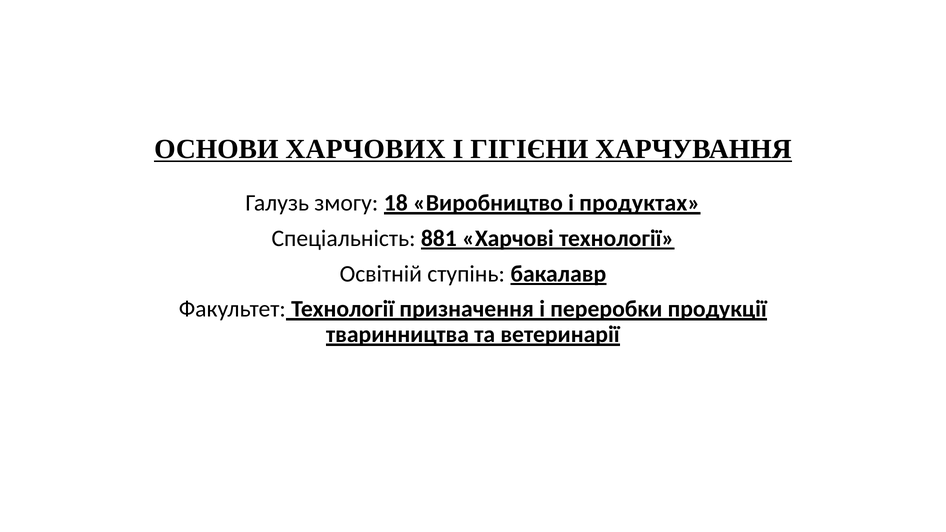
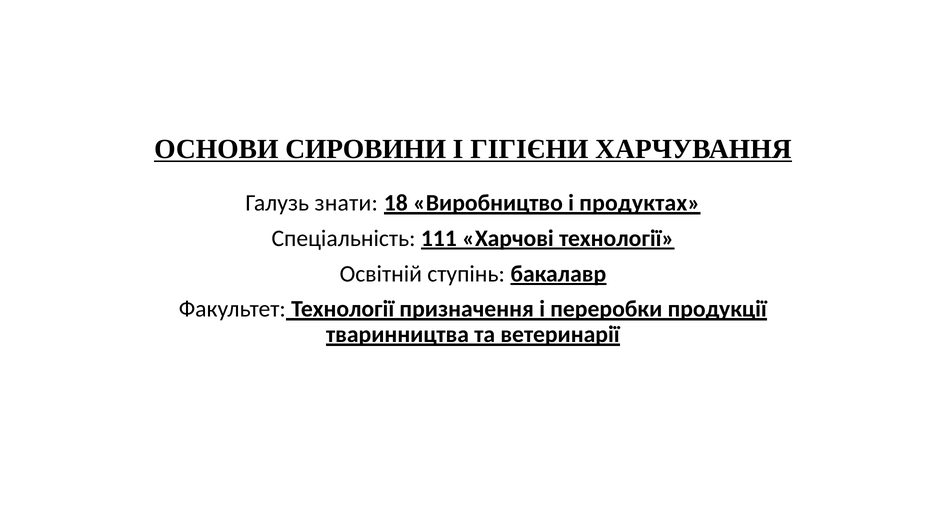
ХАРЧОВИХ: ХАРЧОВИХ -> СИРОВИНИ
змогу: змогу -> знати
881: 881 -> 111
